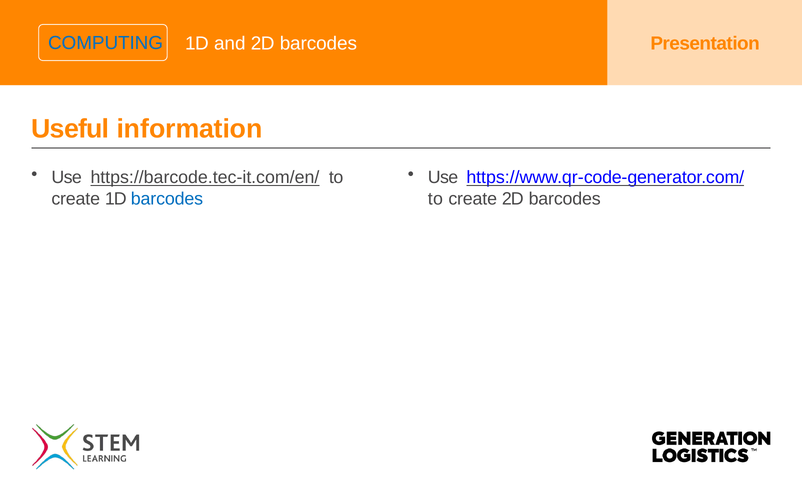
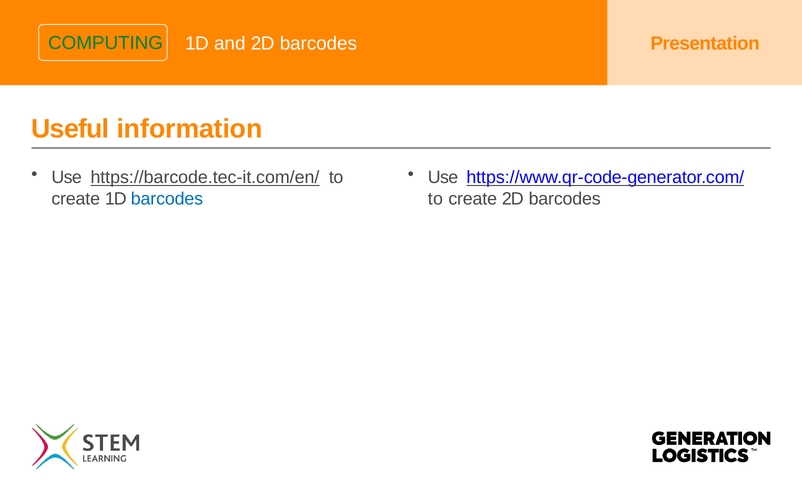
COMPUTING colour: blue -> green
